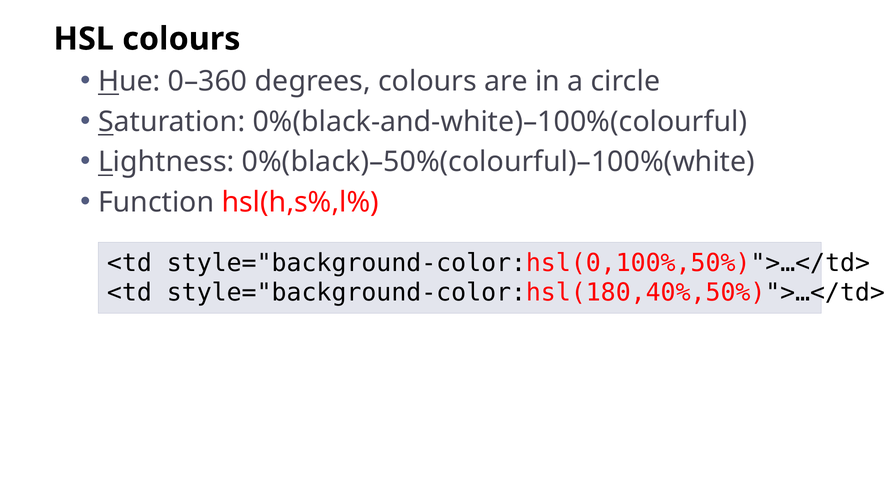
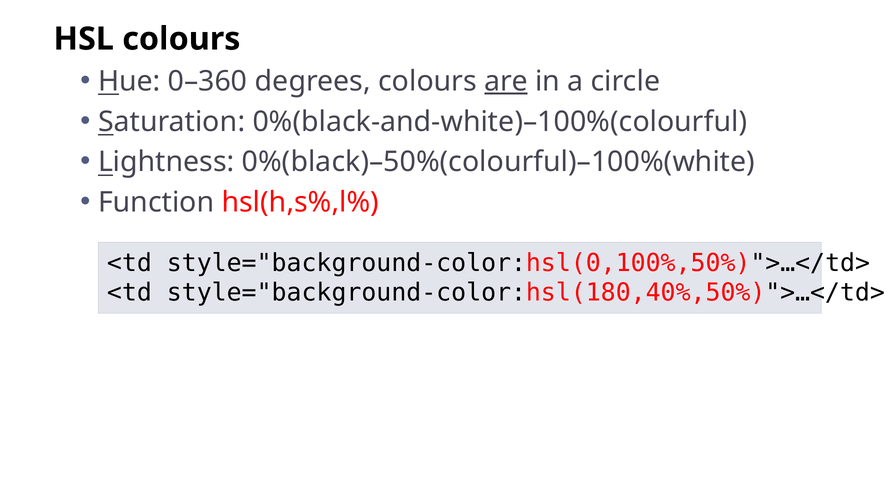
are underline: none -> present
